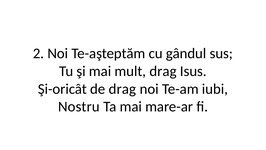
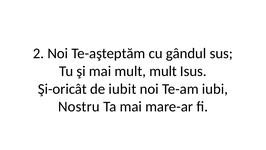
mult drag: drag -> mult
de drag: drag -> iubit
